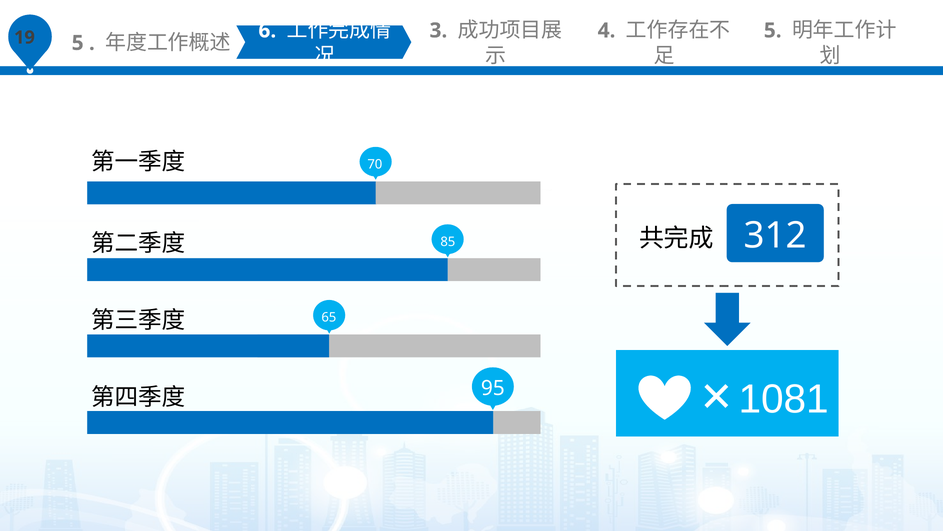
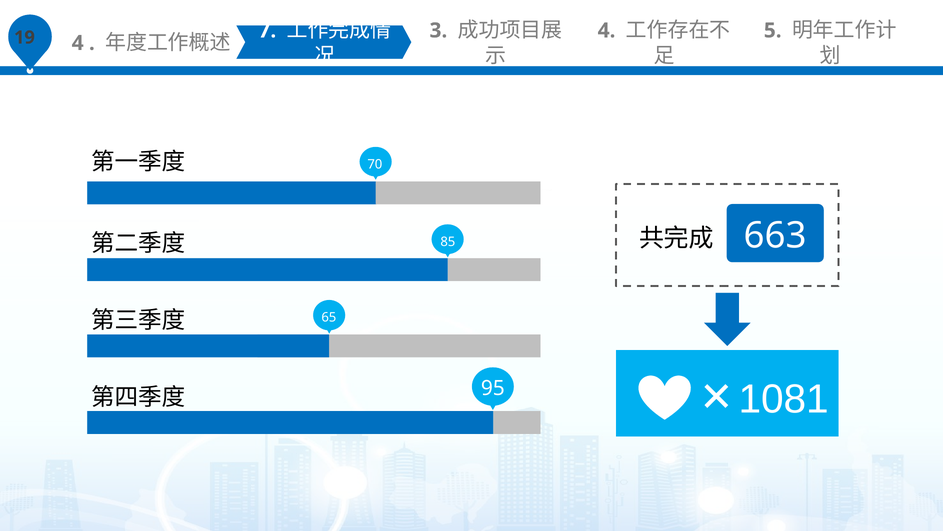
5 at (78, 43): 5 -> 4
6: 6 -> 7
312: 312 -> 663
